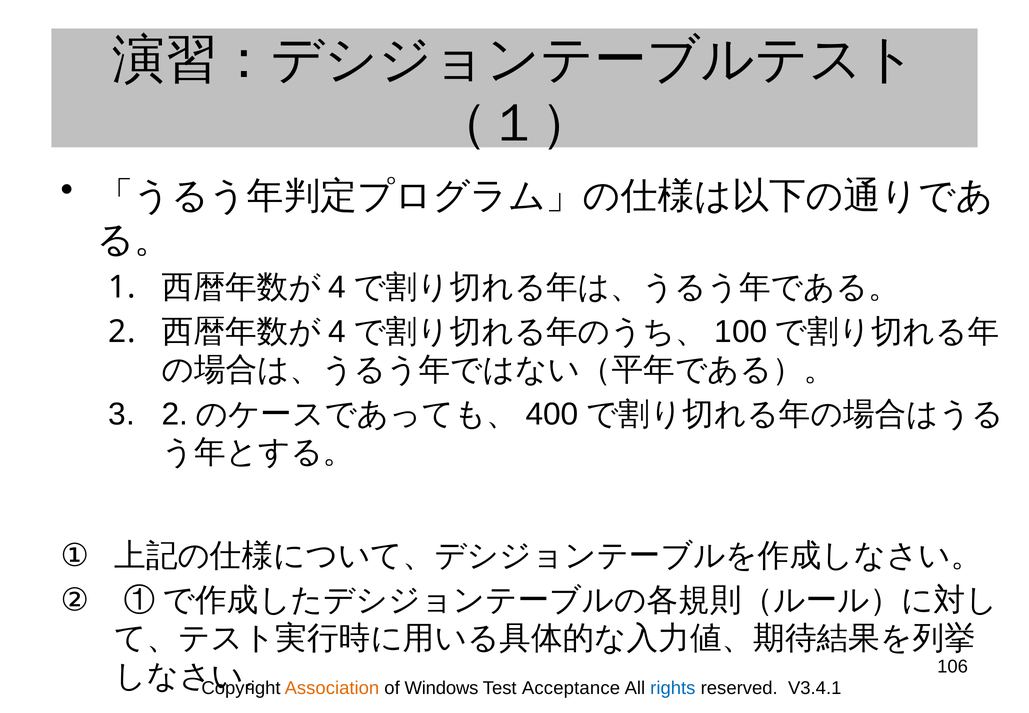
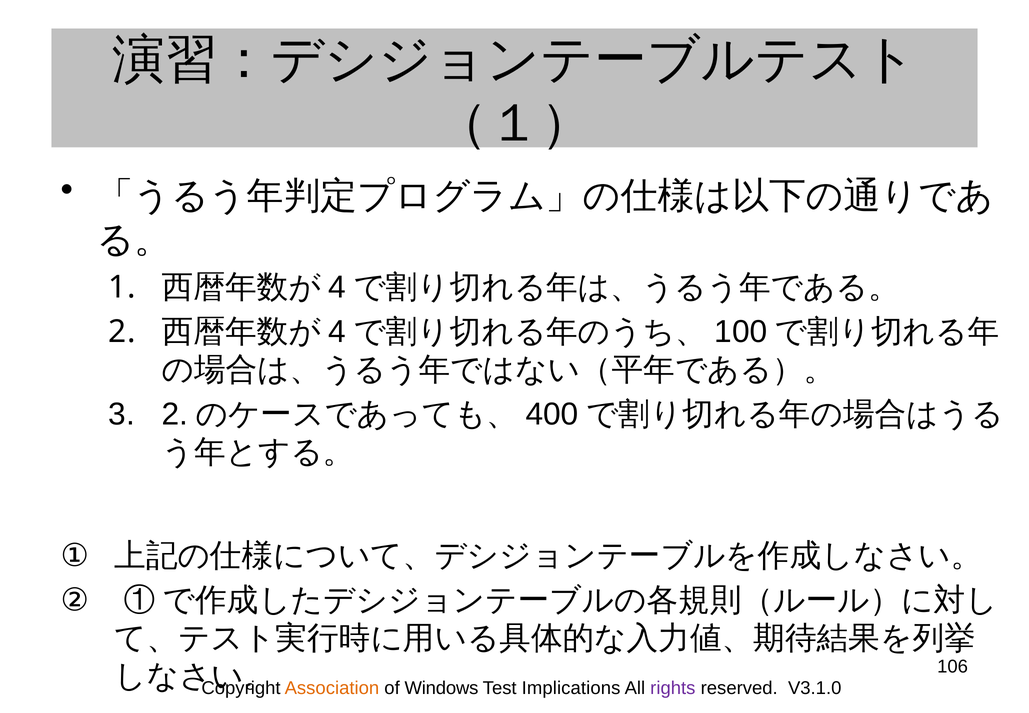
Acceptance: Acceptance -> Implications
rights colour: blue -> purple
V3.4.1: V3.4.1 -> V3.1.0
